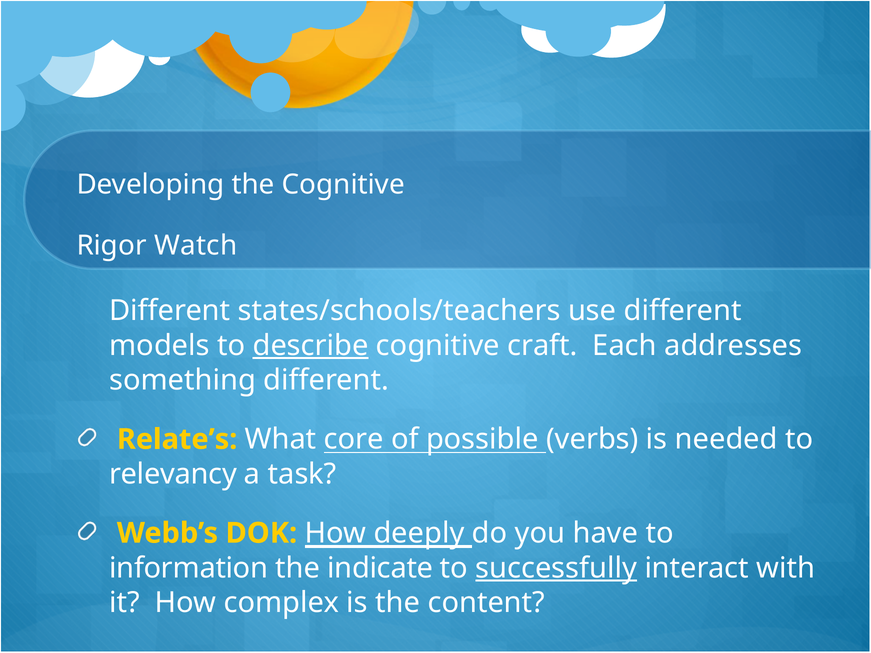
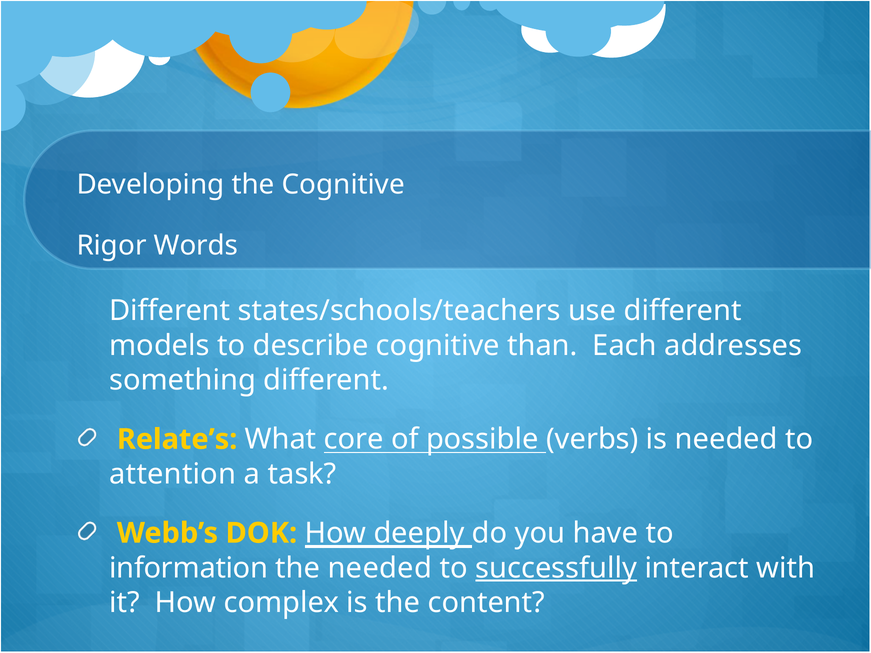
Watch: Watch -> Words
describe underline: present -> none
craft: craft -> than
relevancy: relevancy -> attention
the indicate: indicate -> needed
